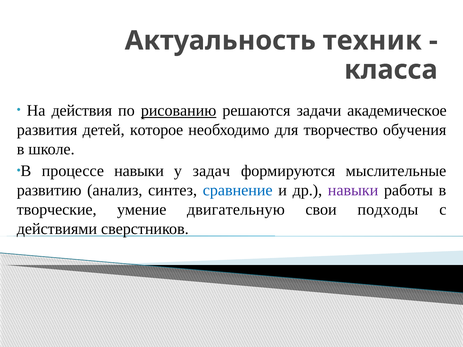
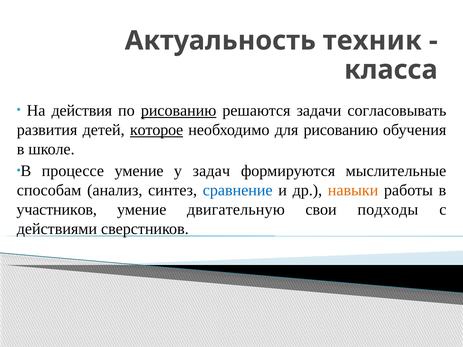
академическое: академическое -> согласовывать
которое underline: none -> present
для творчество: творчество -> рисованию
процессе навыки: навыки -> умение
развитию: развитию -> способам
навыки at (353, 190) colour: purple -> orange
творческие: творческие -> участников
